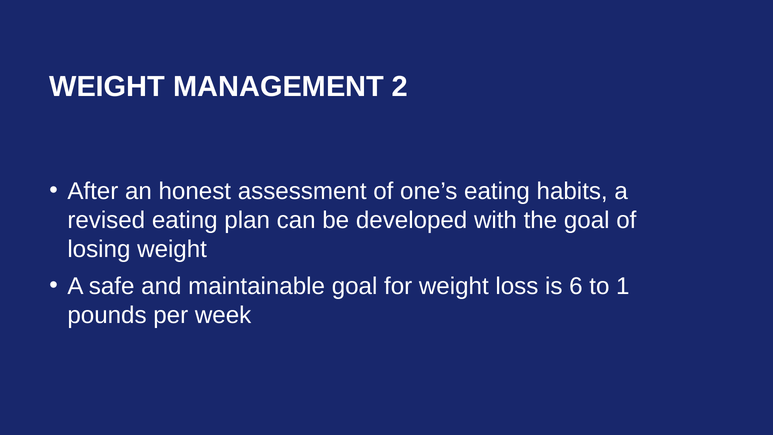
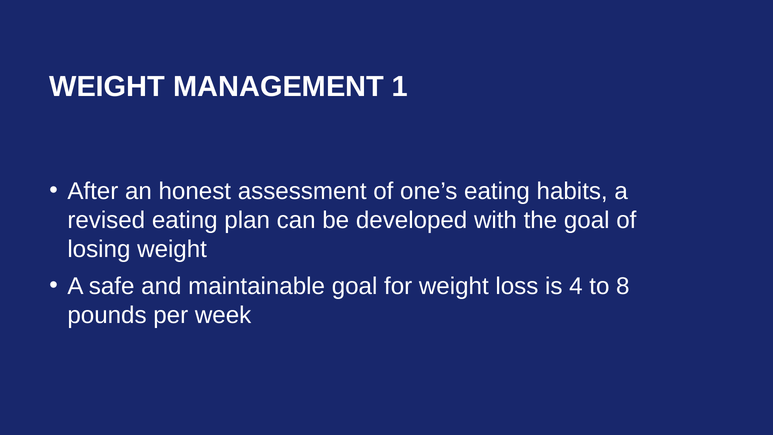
2: 2 -> 1
6: 6 -> 4
1: 1 -> 8
